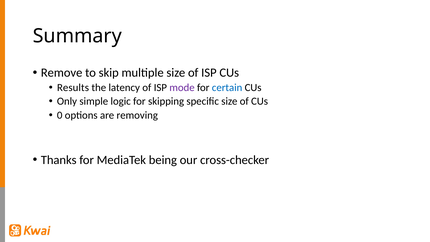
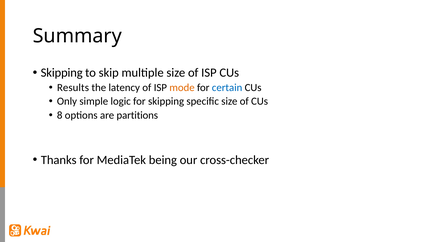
Remove at (62, 73): Remove -> Skipping
mode colour: purple -> orange
0: 0 -> 8
removing: removing -> partitions
